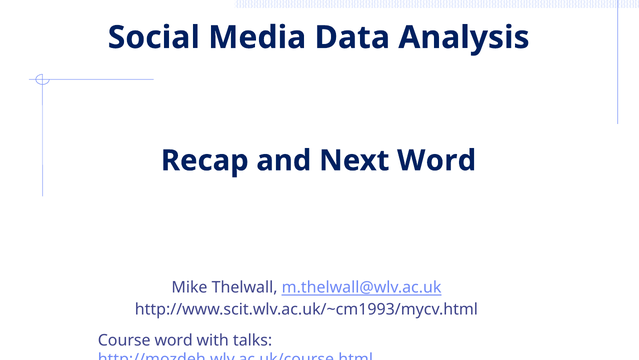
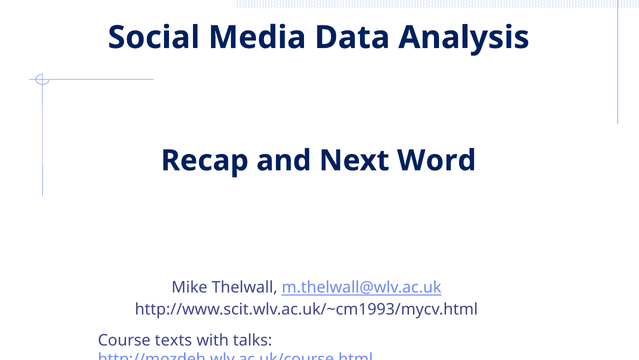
Course word: word -> texts
